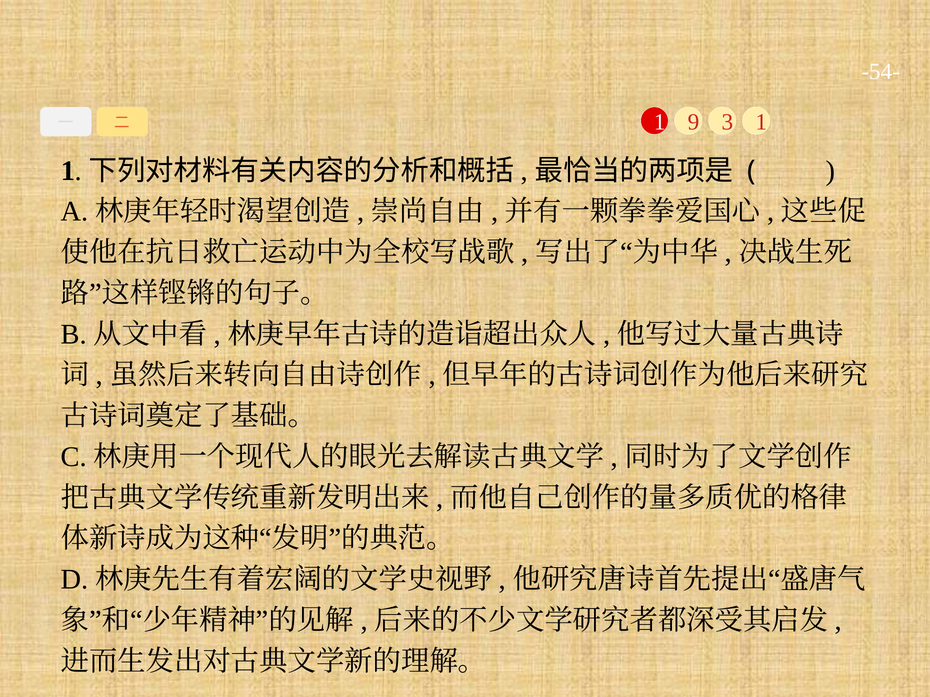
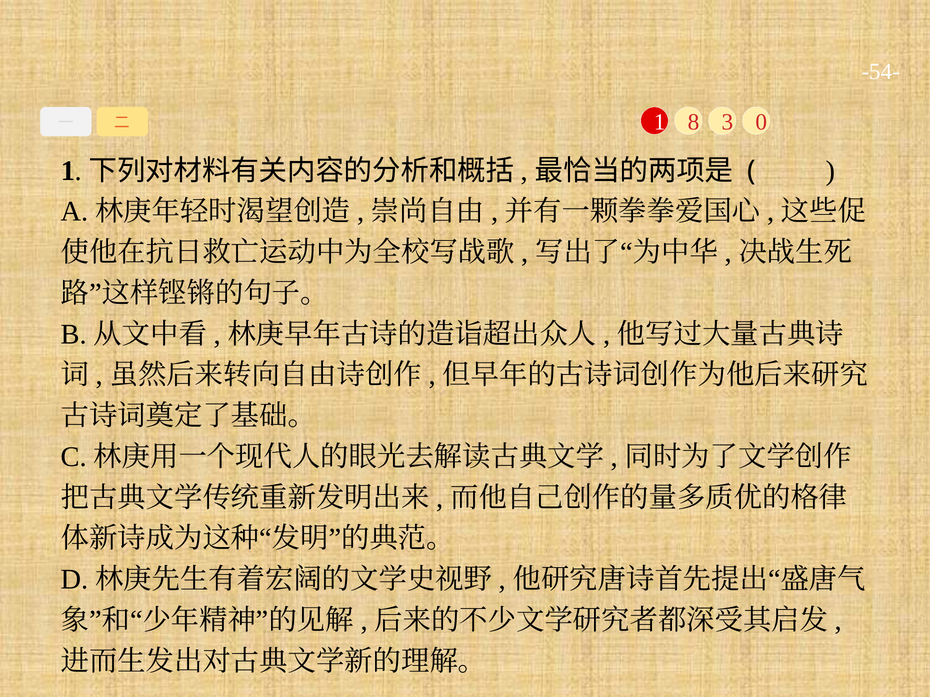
9: 9 -> 8
3 1: 1 -> 0
